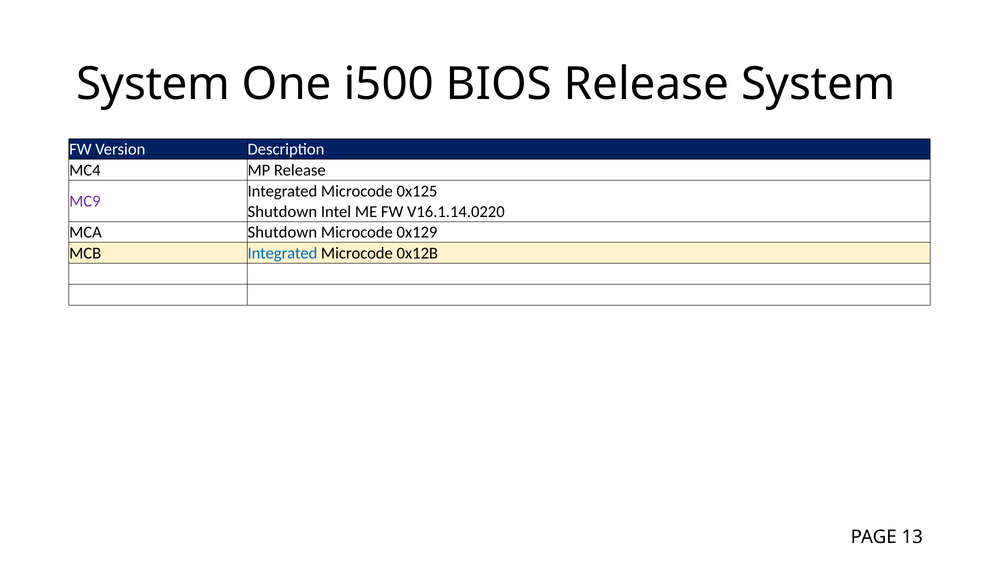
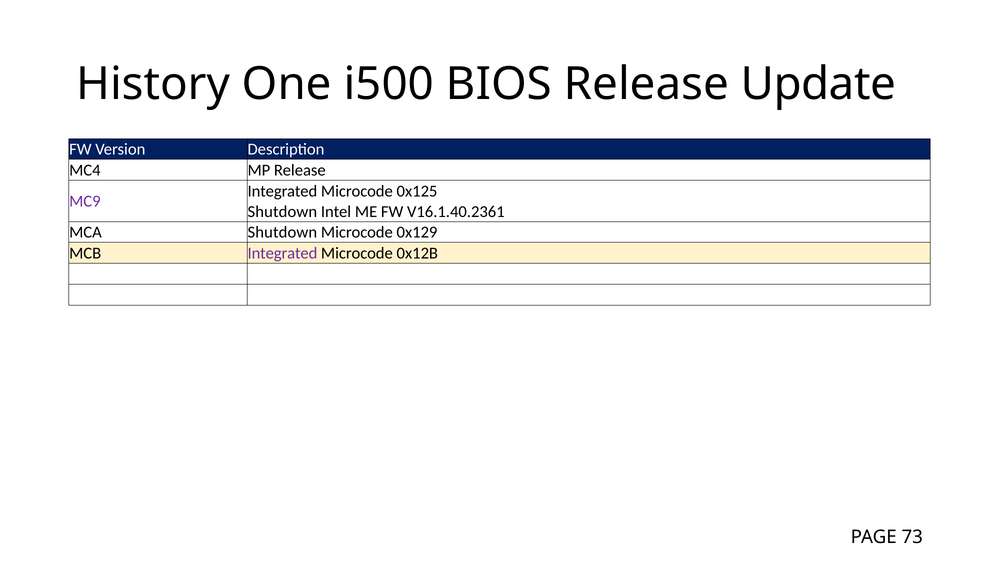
System at (153, 84): System -> History
Release System: System -> Update
V16.1.14.0220: V16.1.14.0220 -> V16.1.40.2361
Integrated at (282, 253) colour: blue -> purple
13: 13 -> 73
